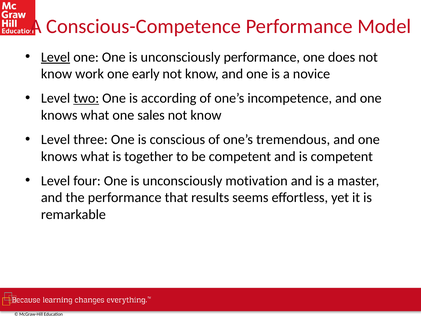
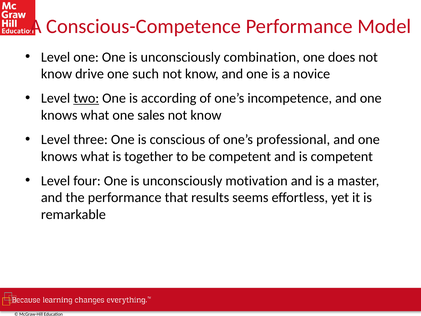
Level at (56, 57) underline: present -> none
unconsciously performance: performance -> combination
work: work -> drive
early: early -> such
tremendous: tremendous -> professional
